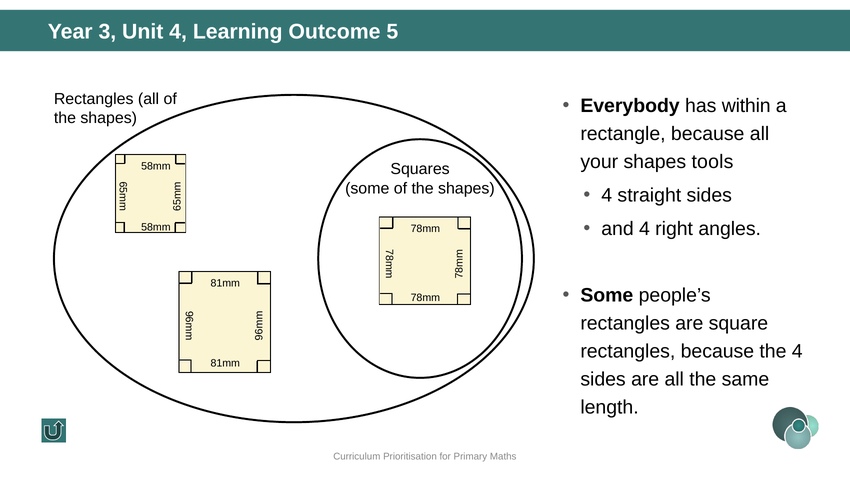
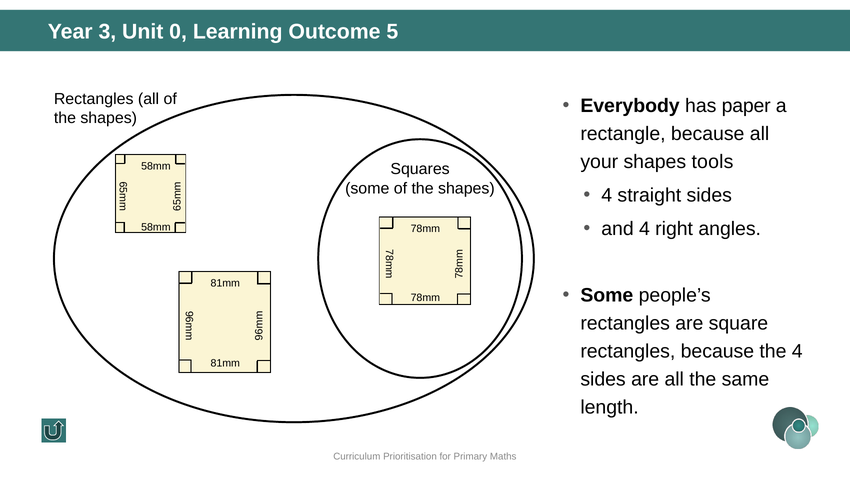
Unit 4: 4 -> 0
within: within -> paper
